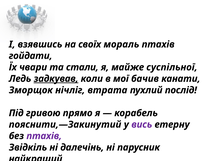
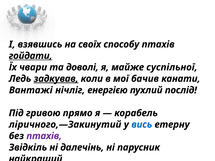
мораль: мораль -> способу
гойдати underline: none -> present
стали: стали -> доволі
Зморщок: Зморщок -> Вантажі
втрата: втрата -> енергією
пояснити,—Закинутий: пояснити,—Закинутий -> ліричного,—Закинутий
вись colour: purple -> blue
